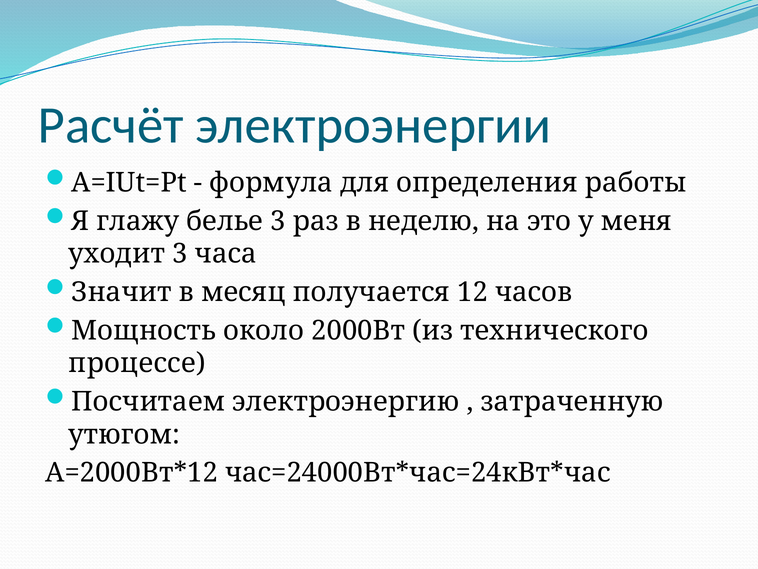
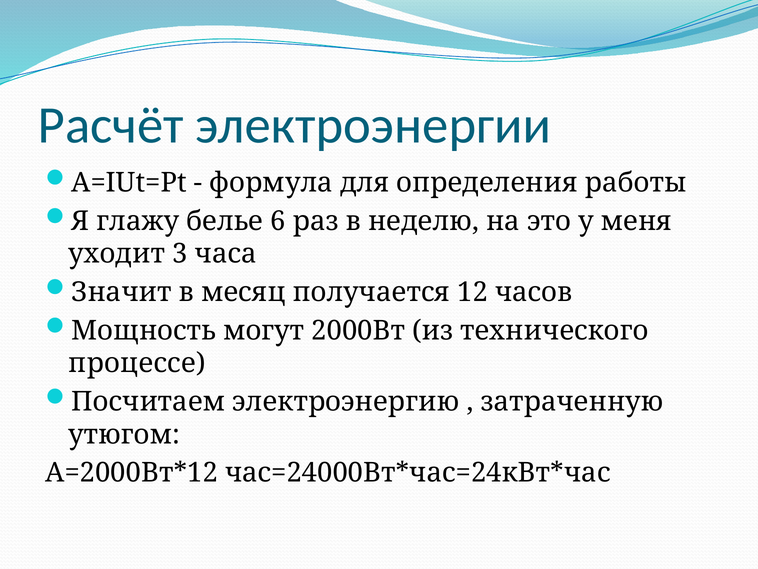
белье 3: 3 -> 6
около: около -> могут
